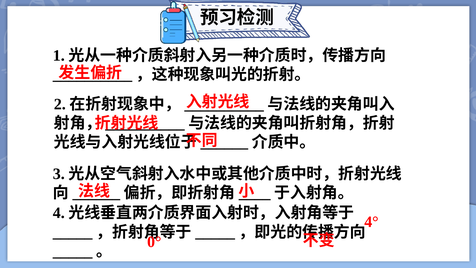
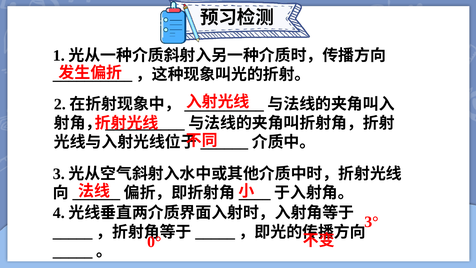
4°: 4° -> 3°
